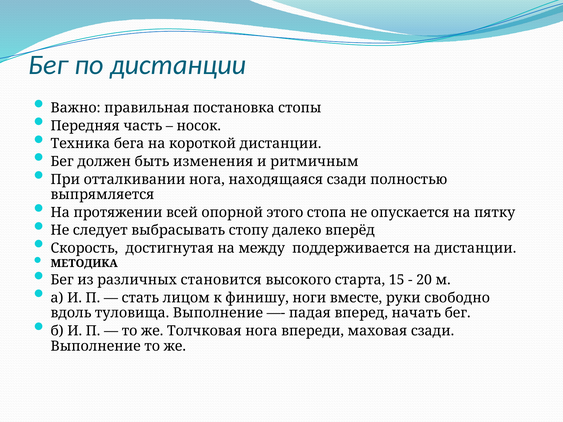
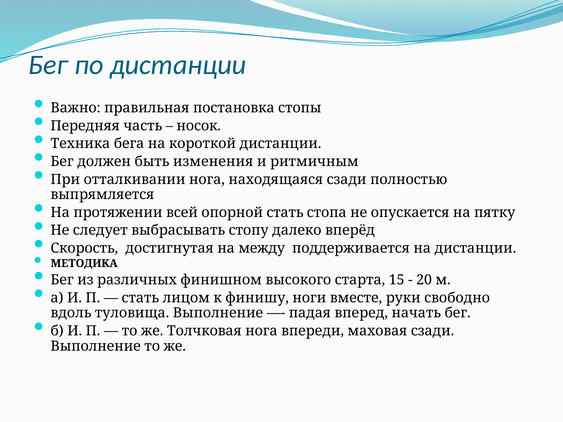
опорной этого: этого -> стать
становится: становится -> финишном
